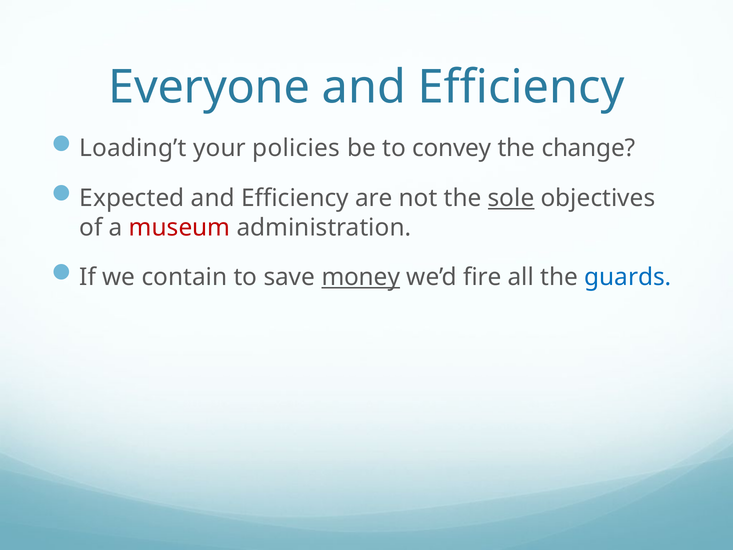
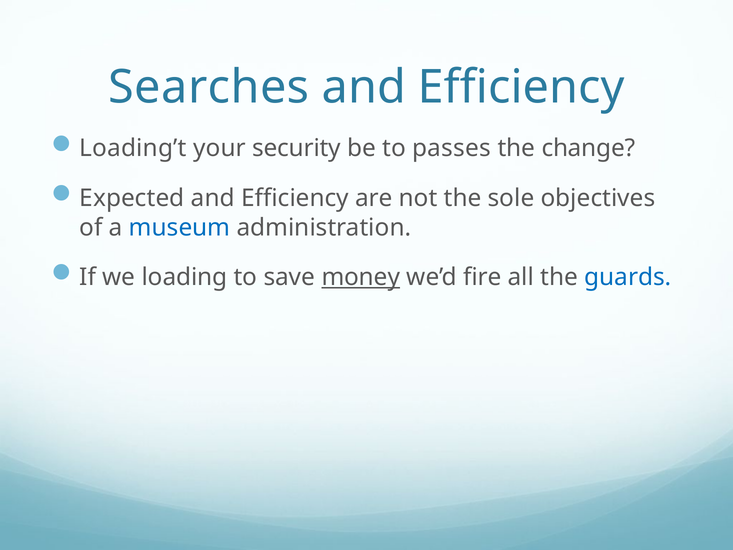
Everyone: Everyone -> Searches
policies: policies -> security
convey: convey -> passes
sole underline: present -> none
museum colour: red -> blue
contain: contain -> loading
